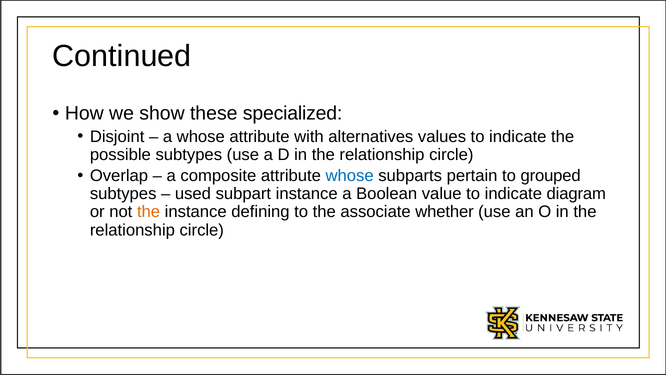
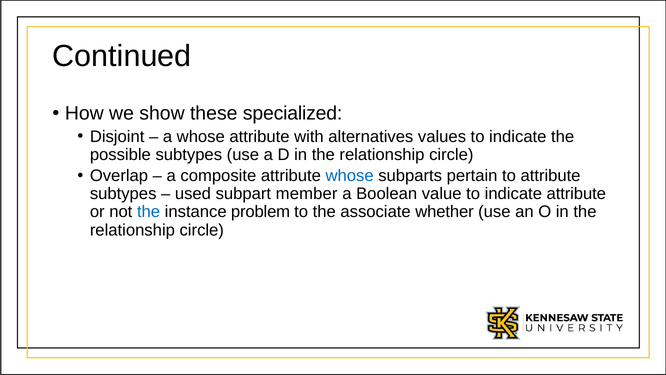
to grouped: grouped -> attribute
subpart instance: instance -> member
indicate diagram: diagram -> attribute
the at (149, 212) colour: orange -> blue
defining: defining -> problem
